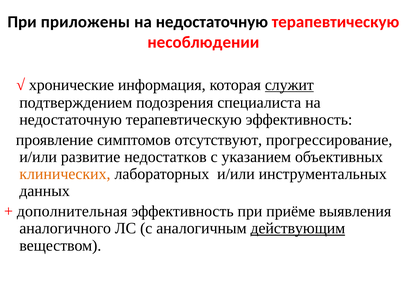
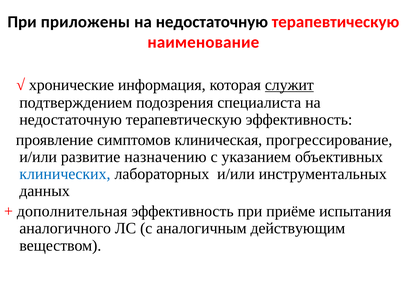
несоблюдении: несоблюдении -> наименование
отсутствуют: отсутствуют -> клиническая
недостатков: недостатков -> назначению
клинических colour: orange -> blue
выявления: выявления -> испытания
действующим underline: present -> none
